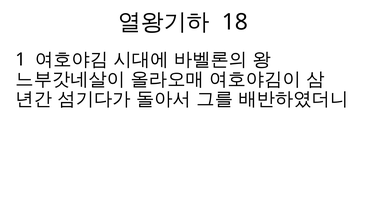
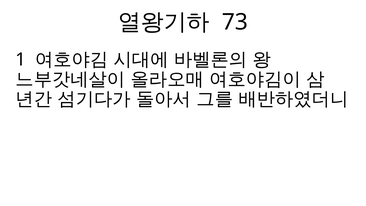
18: 18 -> 73
